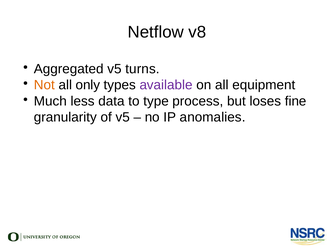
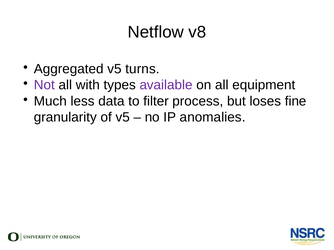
Not colour: orange -> purple
only: only -> with
type: type -> filter
